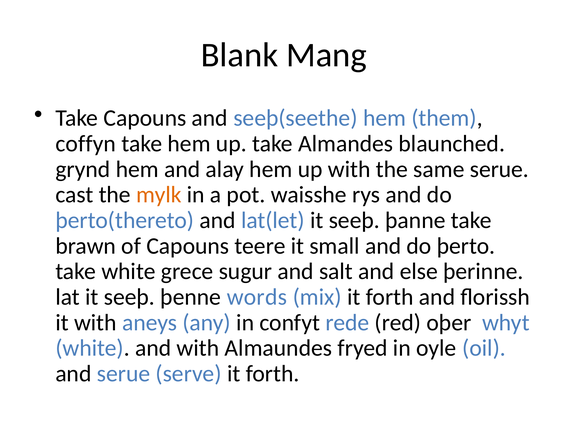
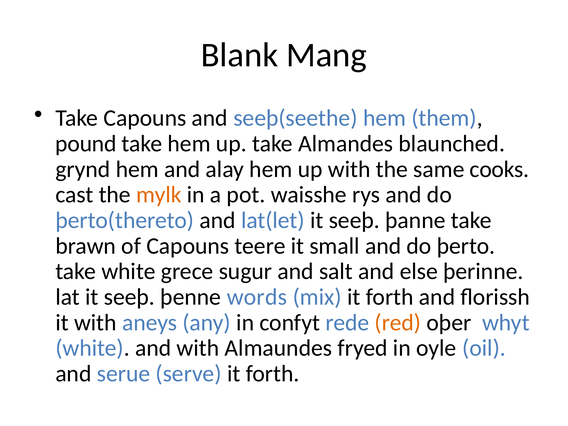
coffyn: coffyn -> pound
same serue: serue -> cooks
red colour: black -> orange
